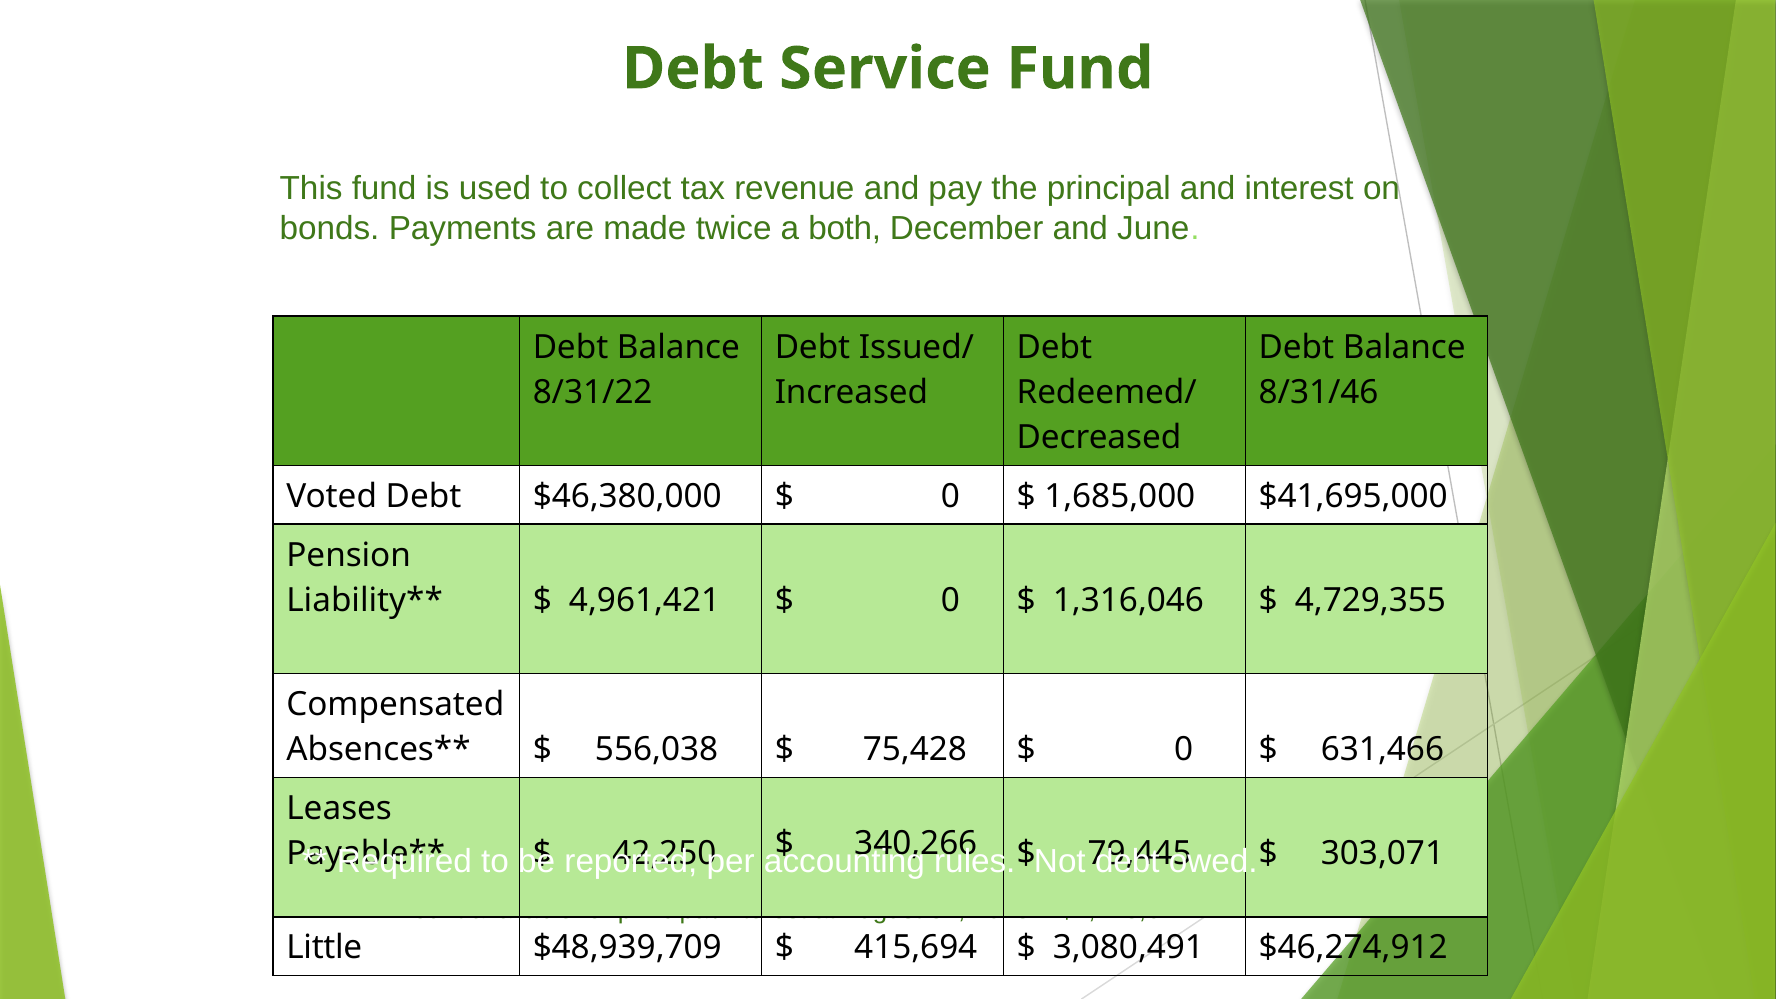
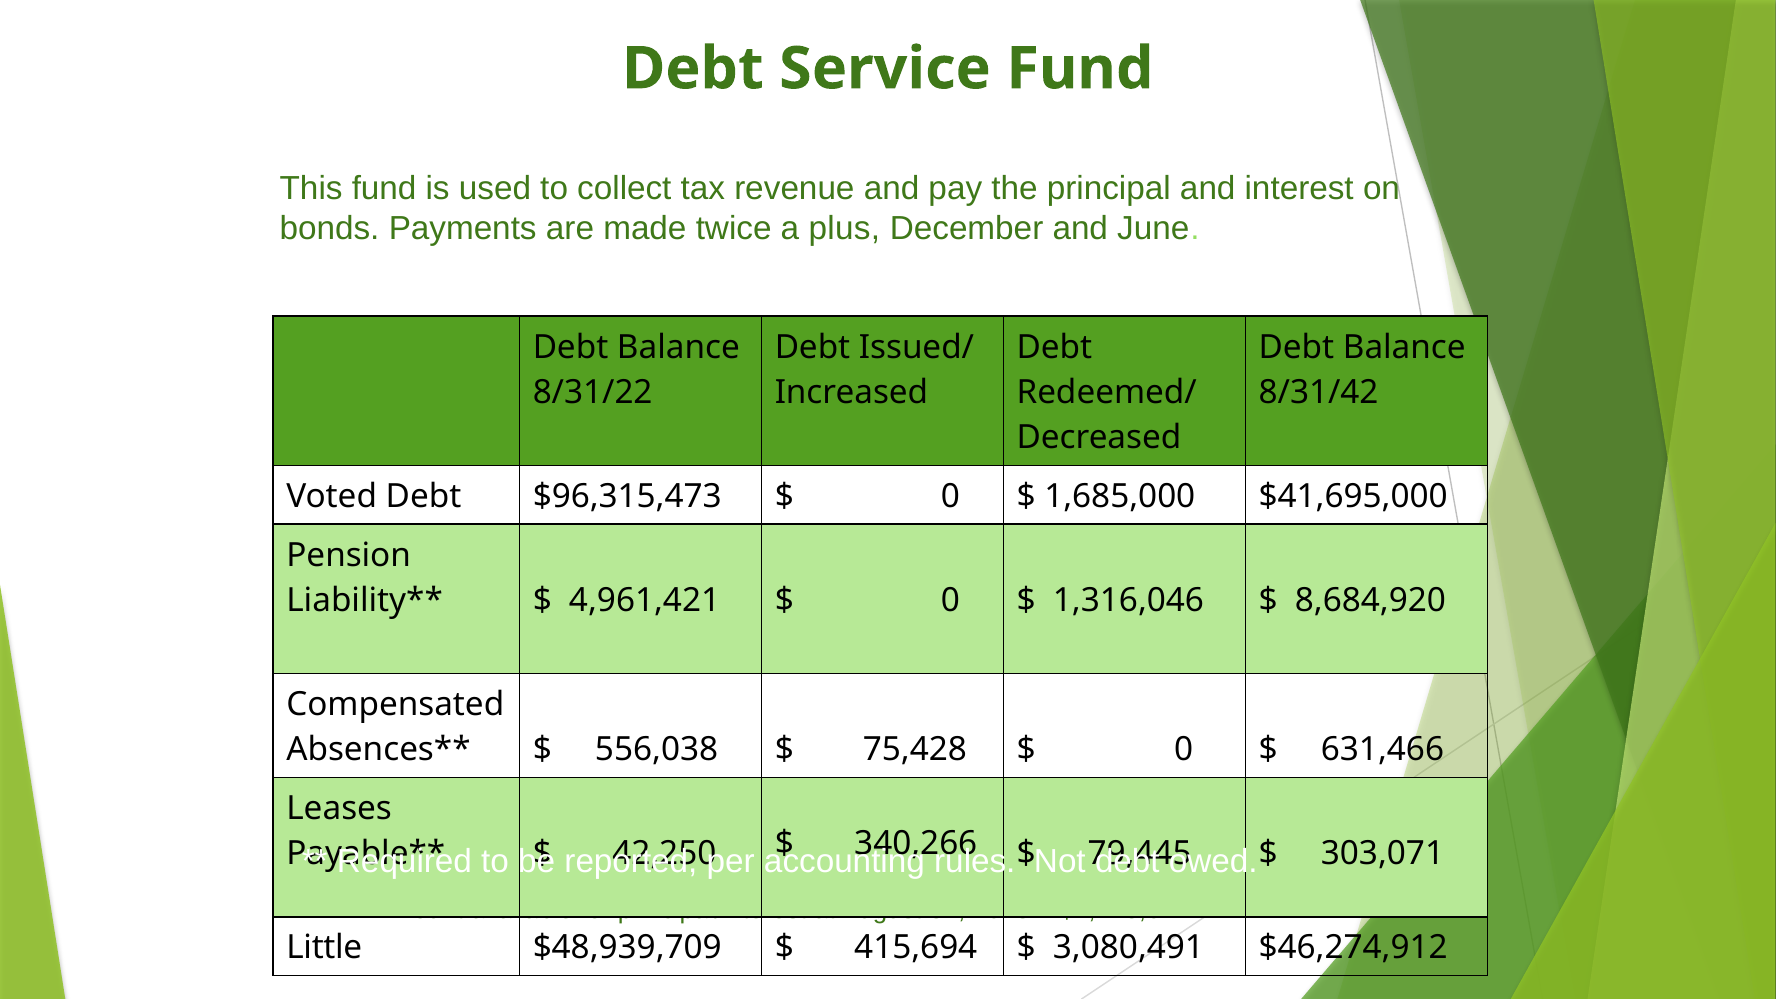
both: both -> plus
8/31/46: 8/31/46 -> 8/31/42
$46,380,000: $46,380,000 -> $96,315,473
4,729,355: 4,729,355 -> 8,684,920
